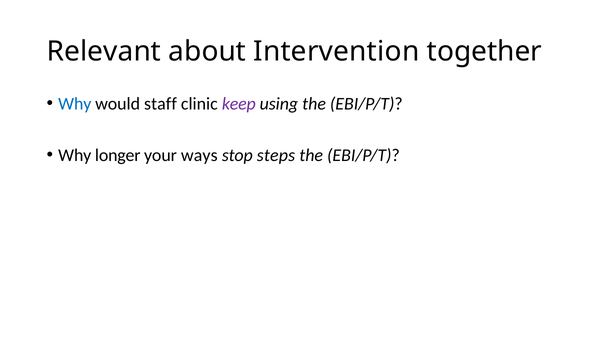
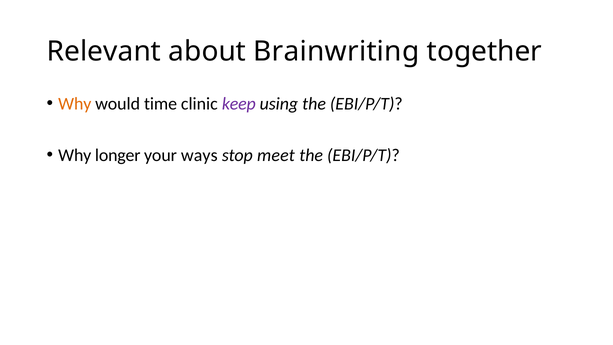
Intervention: Intervention -> Brainwriting
Why at (75, 104) colour: blue -> orange
staff: staff -> time
steps: steps -> meet
